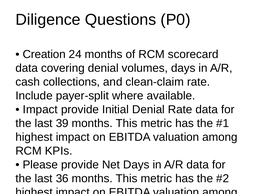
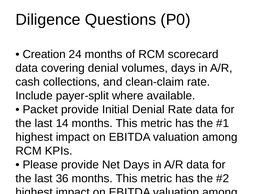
Impact at (40, 110): Impact -> Packet
39: 39 -> 14
